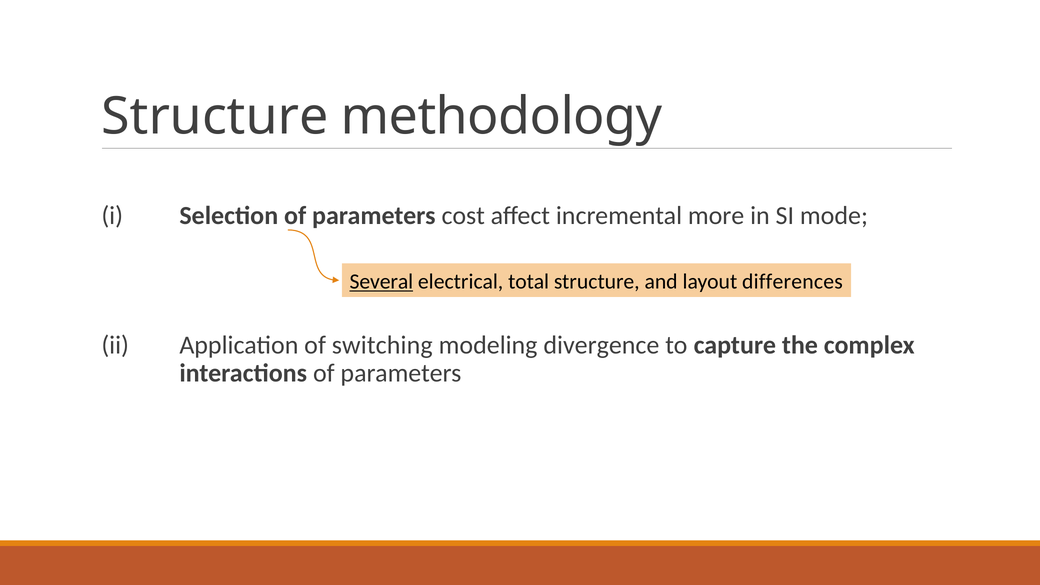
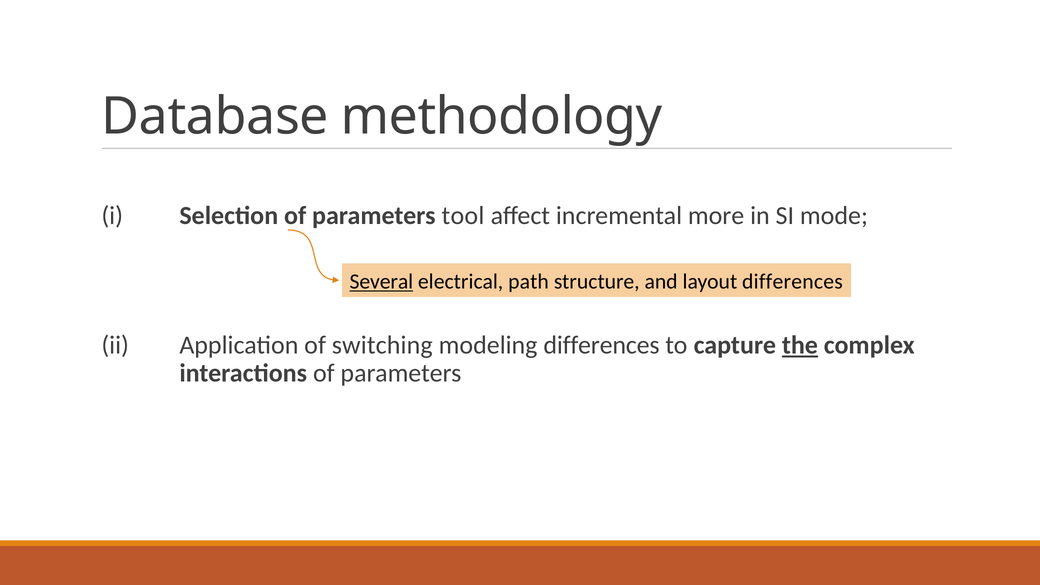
Structure at (215, 117): Structure -> Database
cost: cost -> tool
total: total -> path
modeling divergence: divergence -> differences
the underline: none -> present
